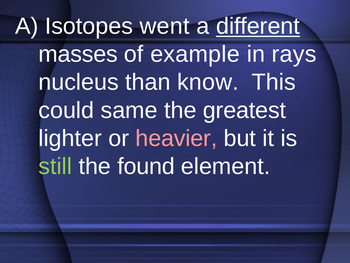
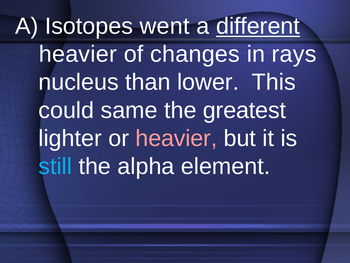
masses at (78, 54): masses -> heavier
example: example -> changes
know: know -> lower
still colour: light green -> light blue
found: found -> alpha
